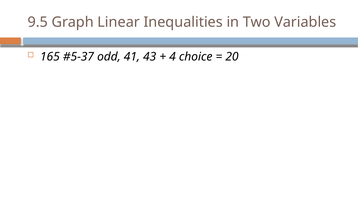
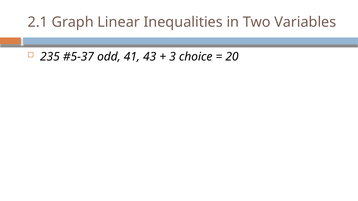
9.5: 9.5 -> 2.1
165: 165 -> 235
4: 4 -> 3
